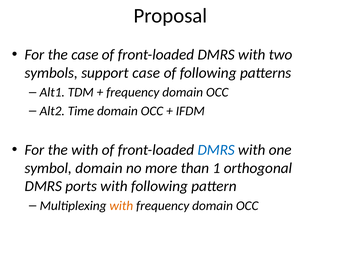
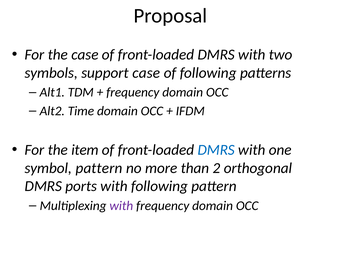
the with: with -> item
symbol domain: domain -> pattern
1: 1 -> 2
with at (121, 206) colour: orange -> purple
